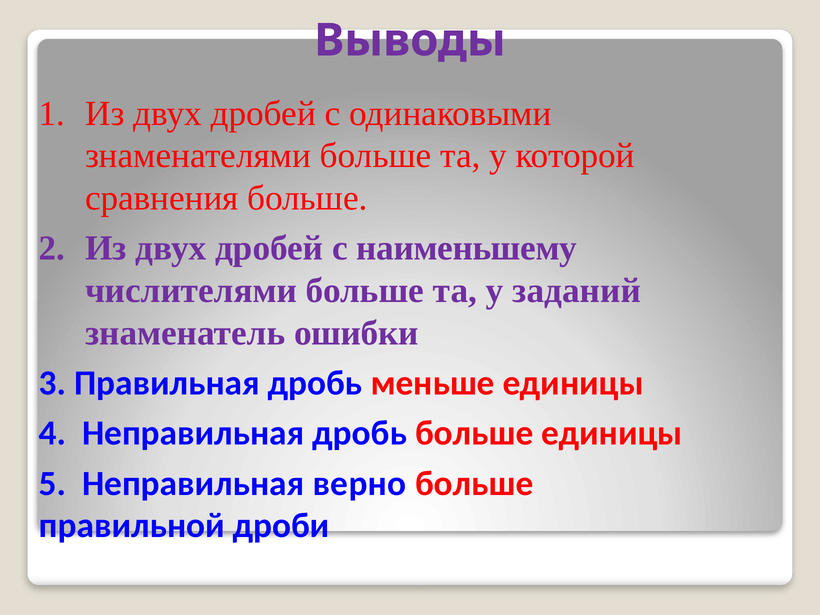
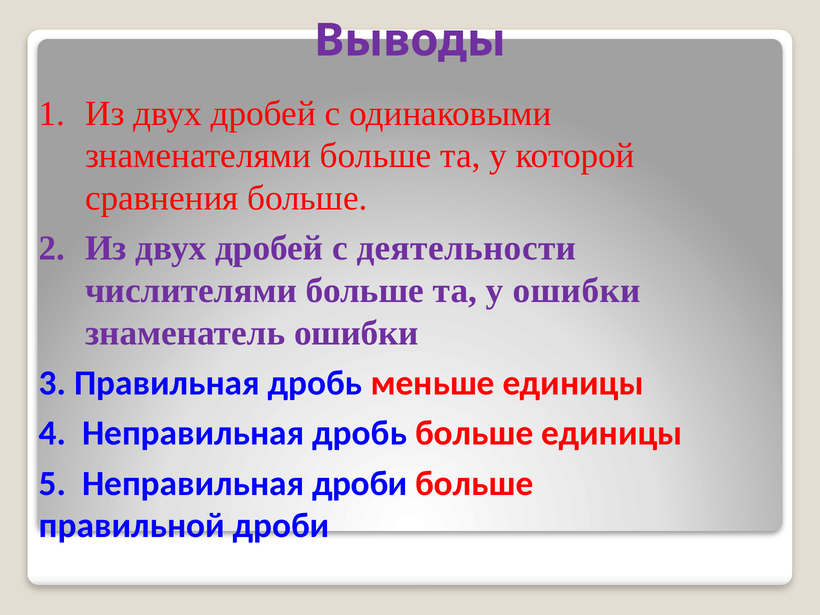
наименьшему: наименьшему -> деятельности
у заданий: заданий -> ошибки
Неправильная верно: верно -> дроби
